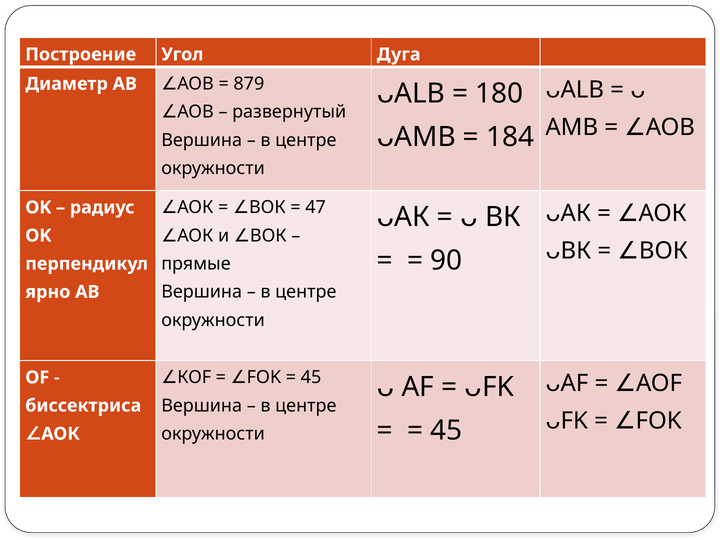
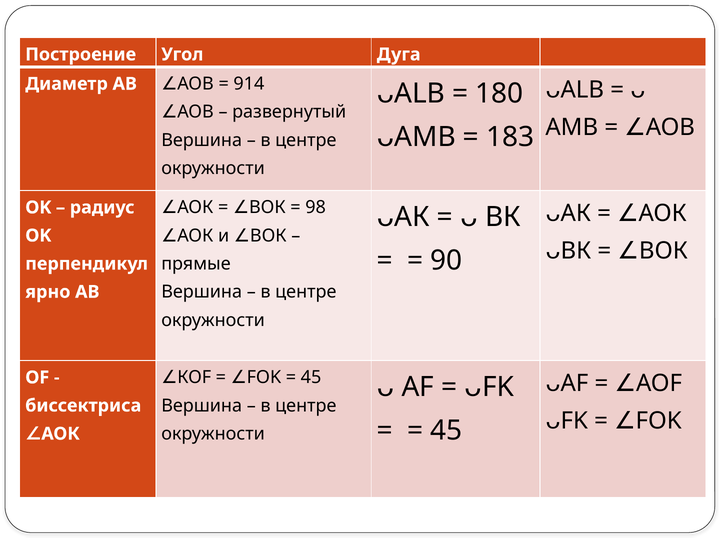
879: 879 -> 914
184: 184 -> 183
47: 47 -> 98
